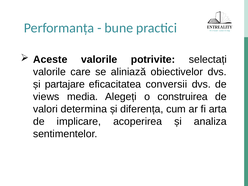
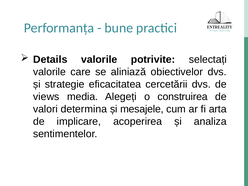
Aceste: Aceste -> Details
partajare: partajare -> strategie
conversii: conversii -> cercetării
diferența: diferența -> mesajele
